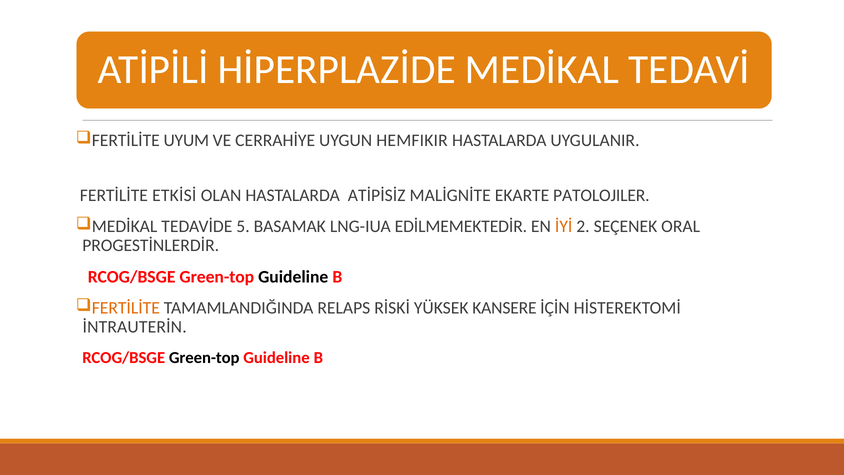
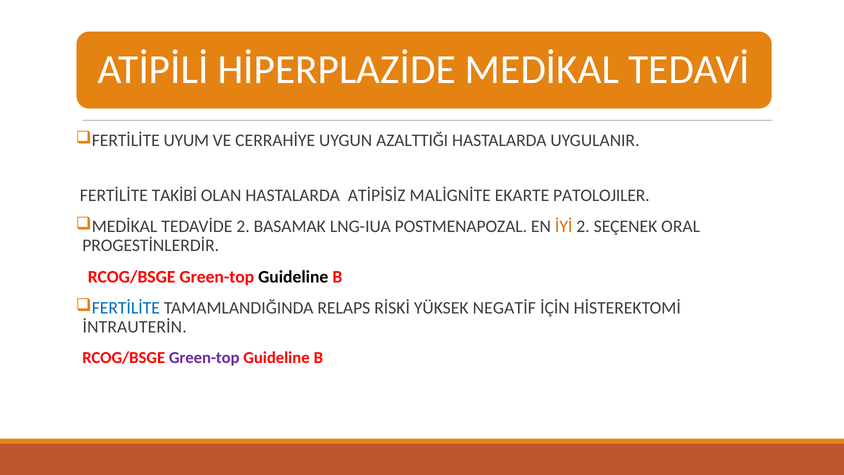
HEMFIKIR: HEMFIKIR -> AZALTTIĞI
ETKİSİ: ETKİSİ -> TAKİBİ
TEDAVİDE 5: 5 -> 2
EDİLMEMEKTEDİR: EDİLMEMEKTEDİR -> POSTMENAPOZAL
FERTİLİTE at (126, 308) colour: orange -> blue
KANSERE: KANSERE -> NEGATİF
Green-top at (204, 358) colour: black -> purple
